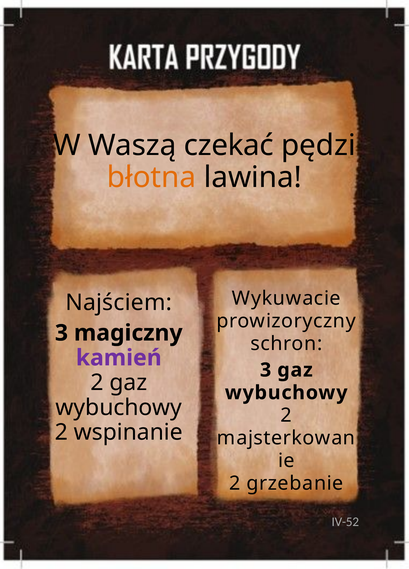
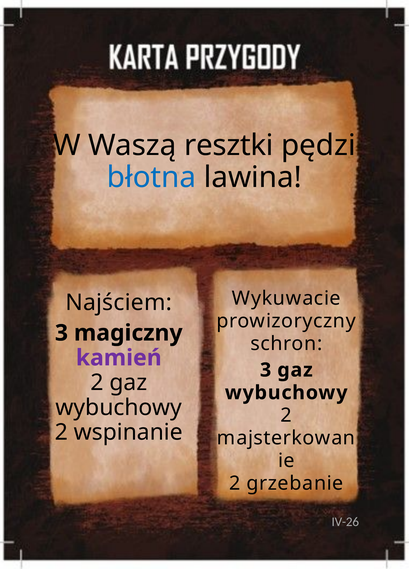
czekać: czekać -> resztki
błotna colour: orange -> blue
IV-52: IV-52 -> IV-26
